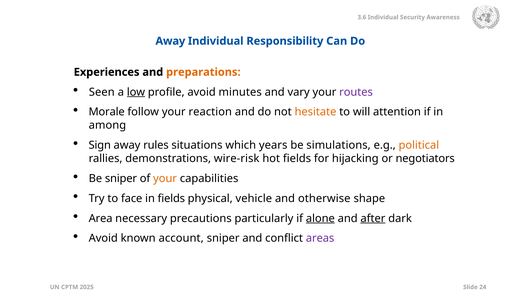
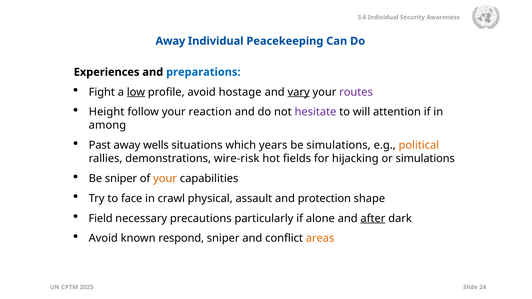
Responsibility: Responsibility -> Peacekeeping
preparations colour: orange -> blue
Seen: Seen -> Fight
minutes: minutes -> hostage
vary underline: none -> present
Morale: Morale -> Height
hesitate colour: orange -> purple
Sign: Sign -> Past
rules: rules -> wells
or negotiators: negotiators -> simulations
in fields: fields -> crawl
vehicle: vehicle -> assault
otherwise: otherwise -> protection
Area: Area -> Field
alone underline: present -> none
account: account -> respond
areas colour: purple -> orange
